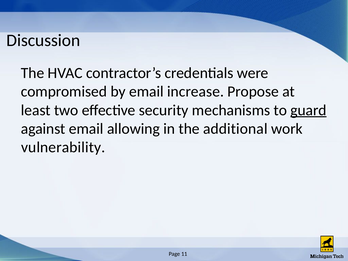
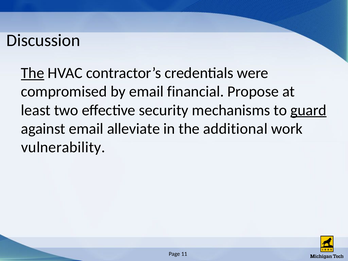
The at (33, 73) underline: none -> present
increase: increase -> financial
allowing: allowing -> alleviate
